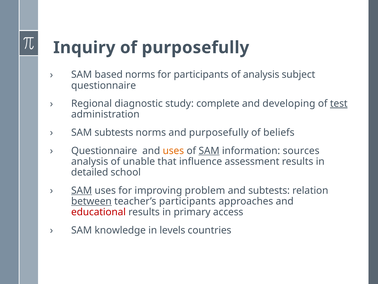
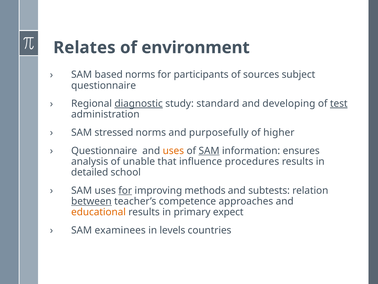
Inquiry: Inquiry -> Relates
of purposefully: purposefully -> environment
of analysis: analysis -> sources
diagnostic underline: none -> present
complete: complete -> standard
SAM subtests: subtests -> stressed
beliefs: beliefs -> higher
sources: sources -> ensures
assessment: assessment -> procedures
SAM at (82, 190) underline: present -> none
for at (125, 190) underline: none -> present
problem: problem -> methods
teacher’s participants: participants -> competence
educational colour: red -> orange
access: access -> expect
knowledge: knowledge -> examinees
